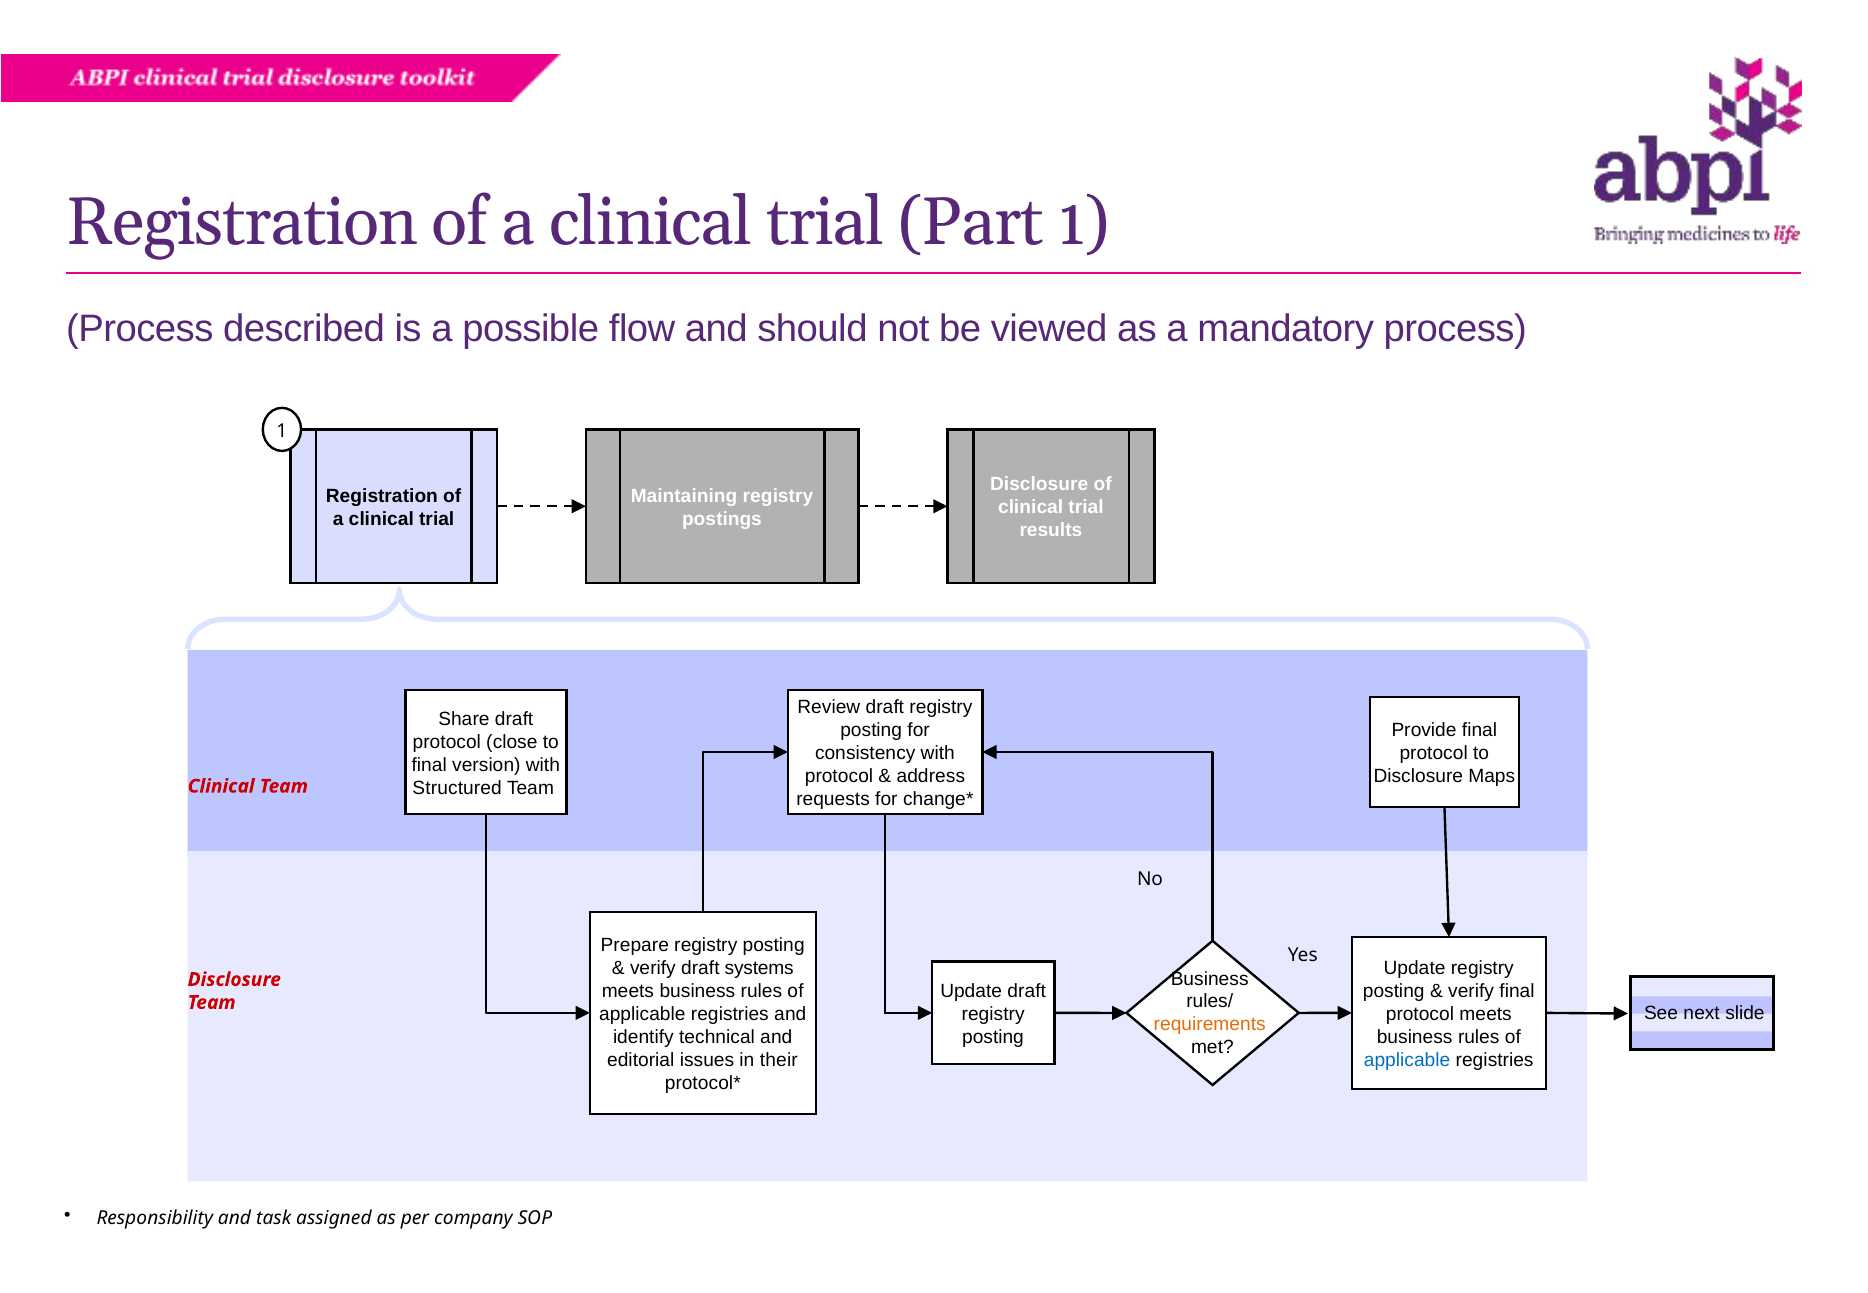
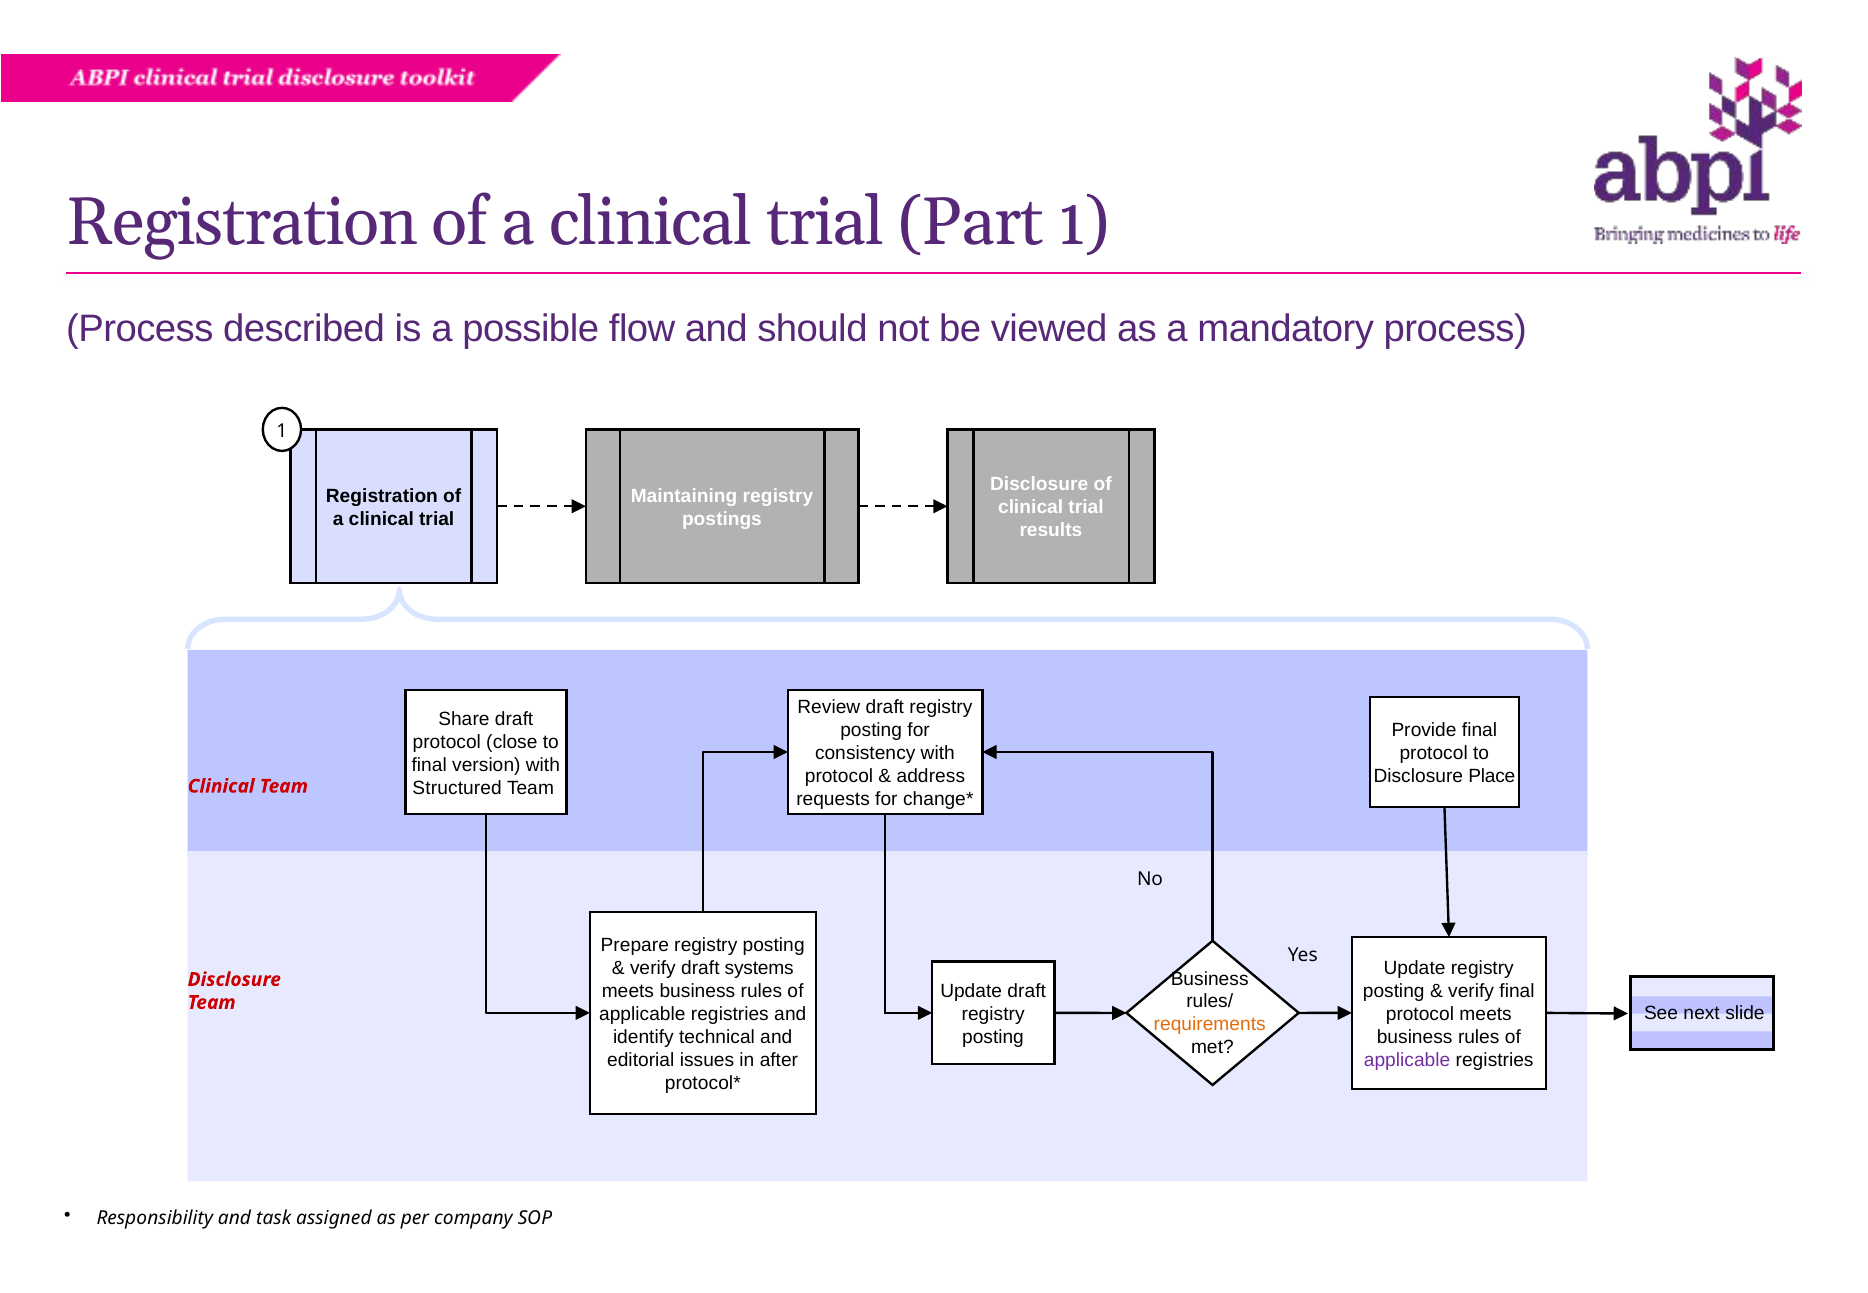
Maps: Maps -> Place
their: their -> after
applicable at (1407, 1060) colour: blue -> purple
